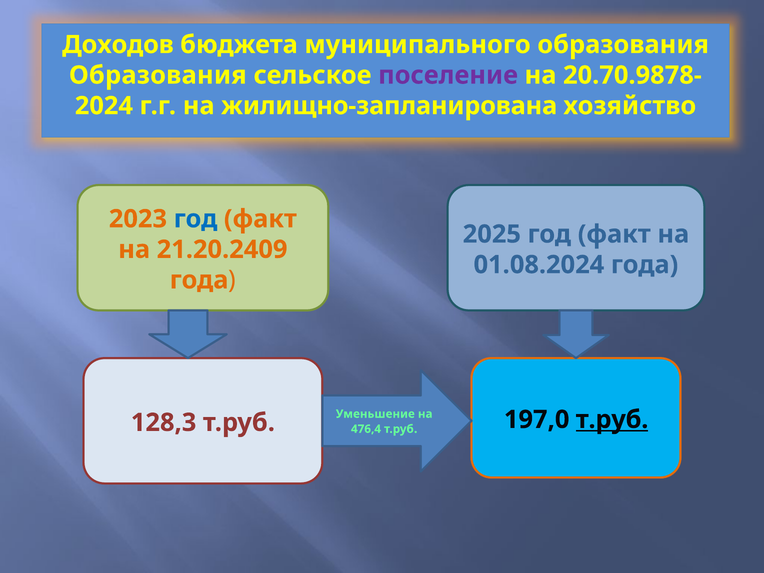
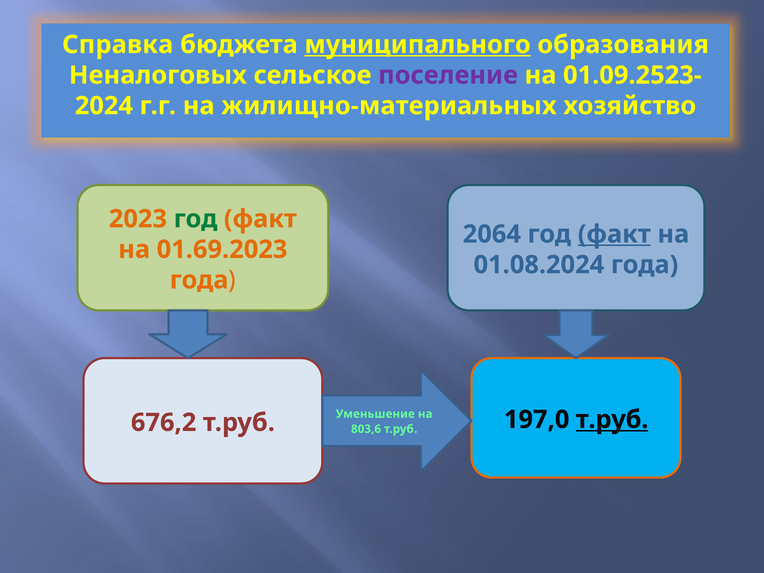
Доходов: Доходов -> Справка
муниципального underline: none -> present
Образования at (158, 75): Образования -> Неналоговых
20.70.9878-: 20.70.9878- -> 01.09.2523-
жилищно-запланирована: жилищно-запланирована -> жилищно-материальных
год at (196, 219) colour: blue -> green
2025: 2025 -> 2064
факт at (614, 234) underline: none -> present
21.20.2409: 21.20.2409 -> 01.69.2023
128,3: 128,3 -> 676,2
476,4: 476,4 -> 803,6
